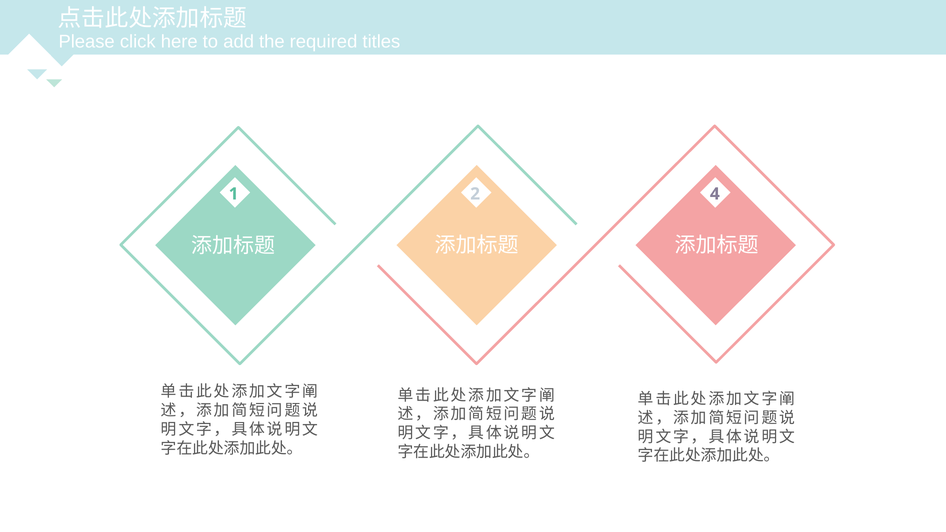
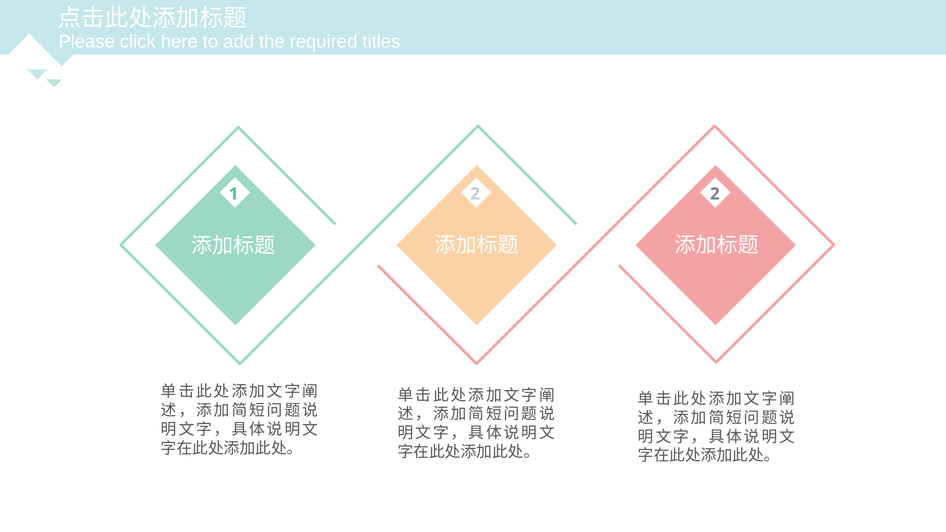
2 4: 4 -> 2
